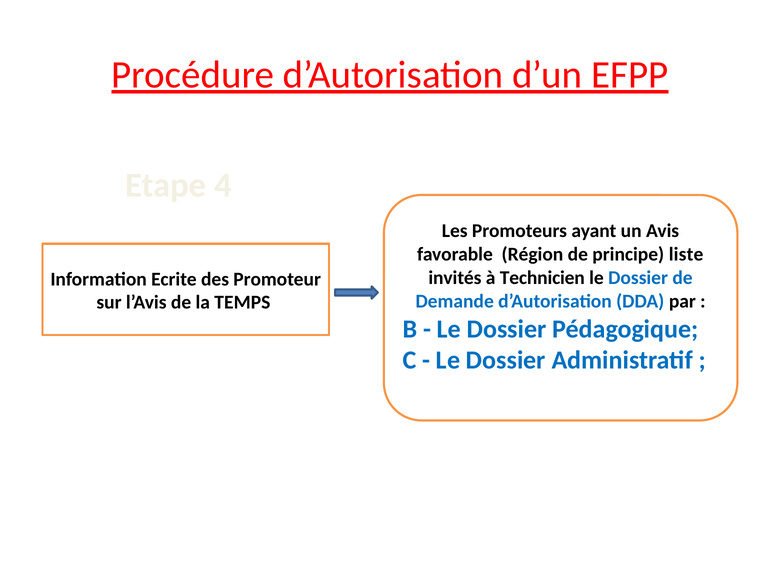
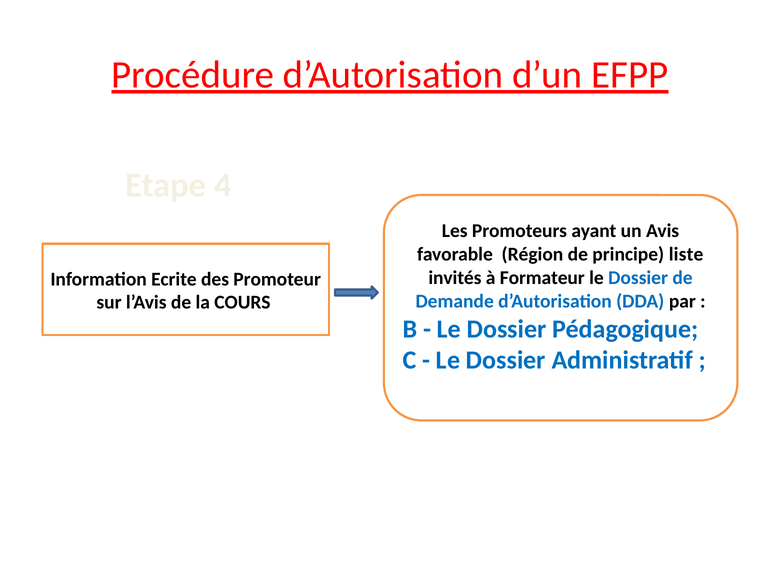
Technicien: Technicien -> Formateur
TEMPS: TEMPS -> COURS
